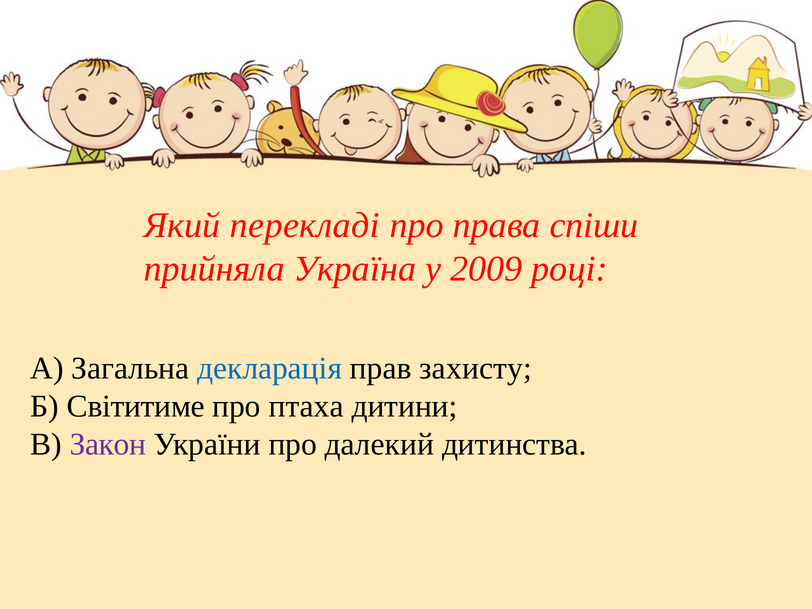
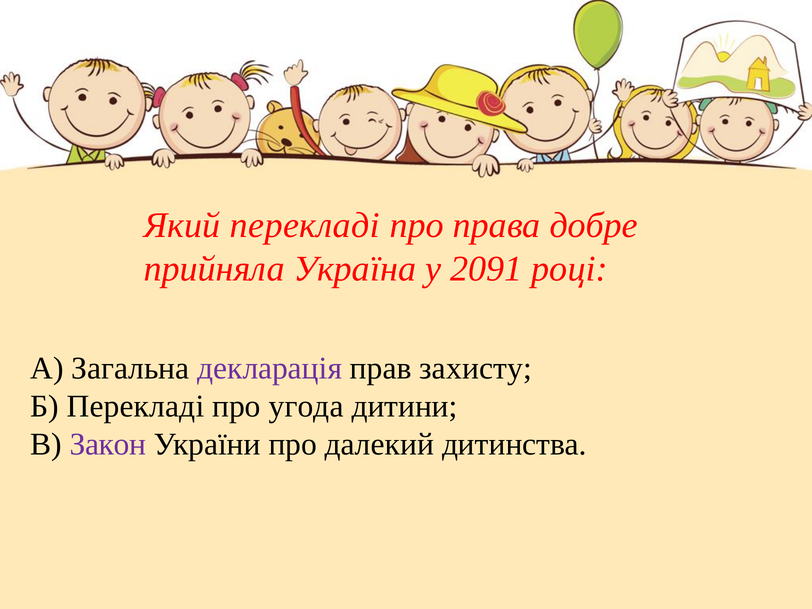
спіши: спіши -> добре
2009: 2009 -> 2091
декларація colour: blue -> purple
Б Світитиме: Світитиме -> Перекладі
птаха: птаха -> угода
